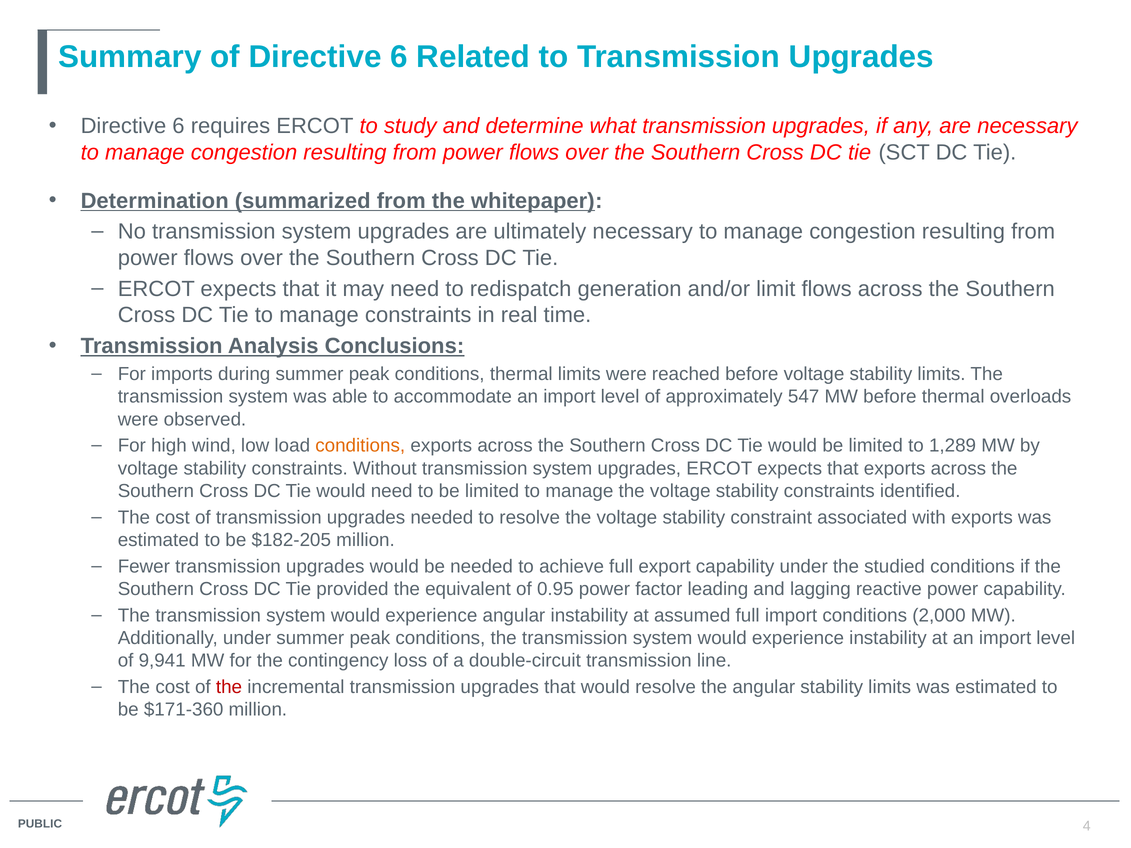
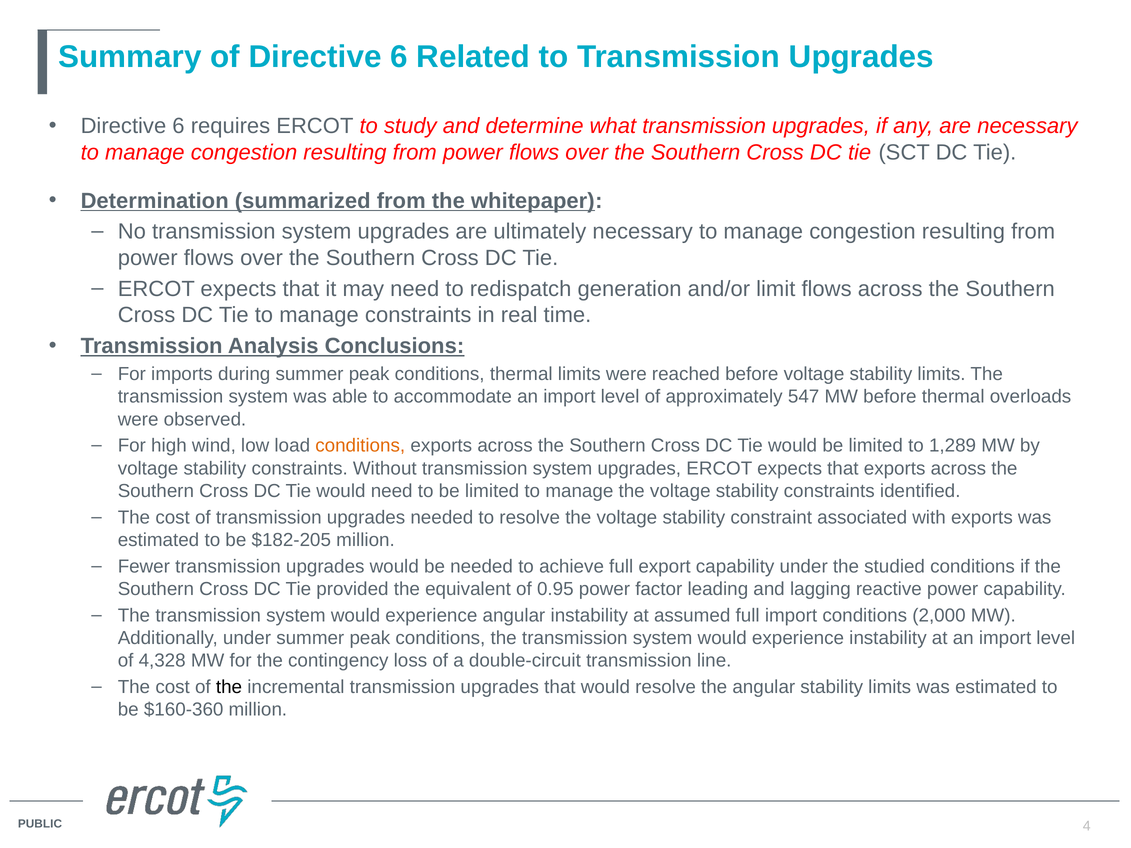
9,941: 9,941 -> 4,328
the at (229, 687) colour: red -> black
$171-360: $171-360 -> $160-360
